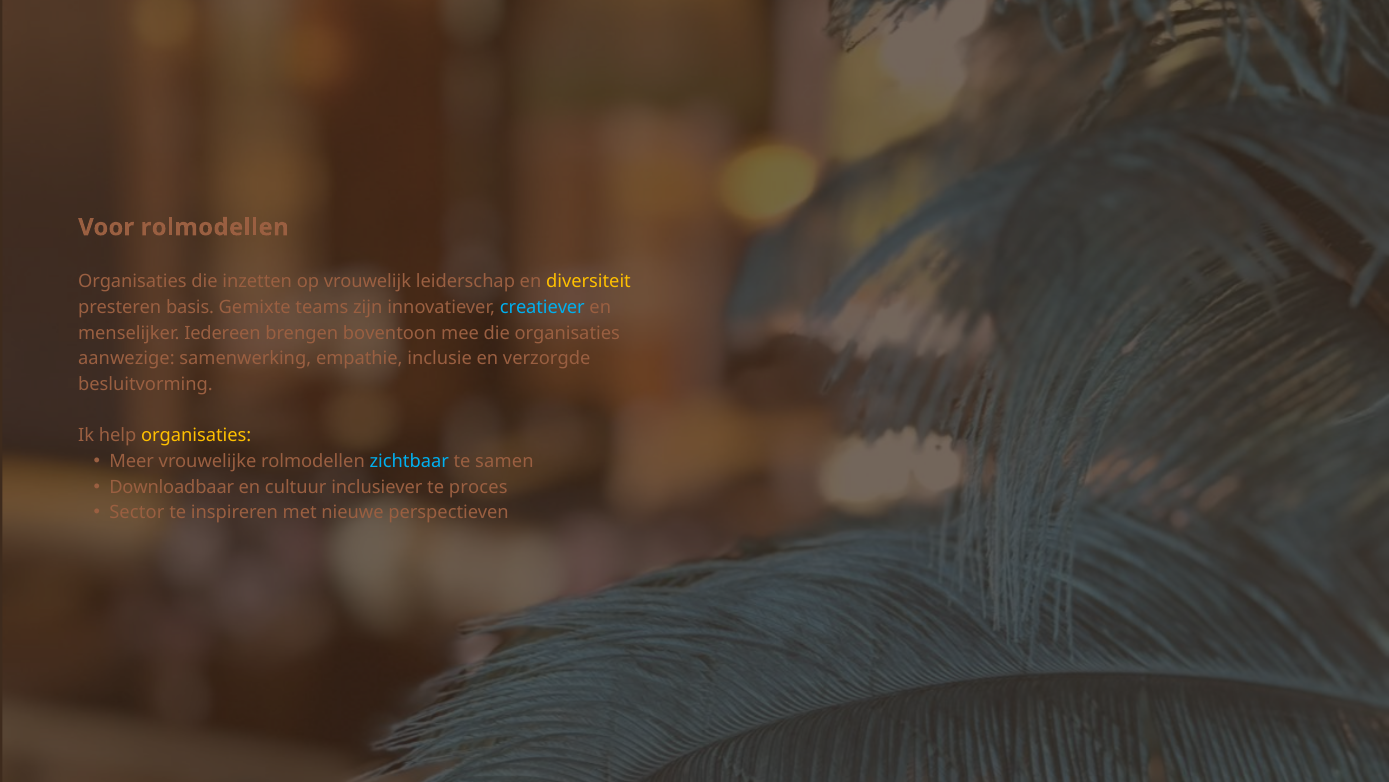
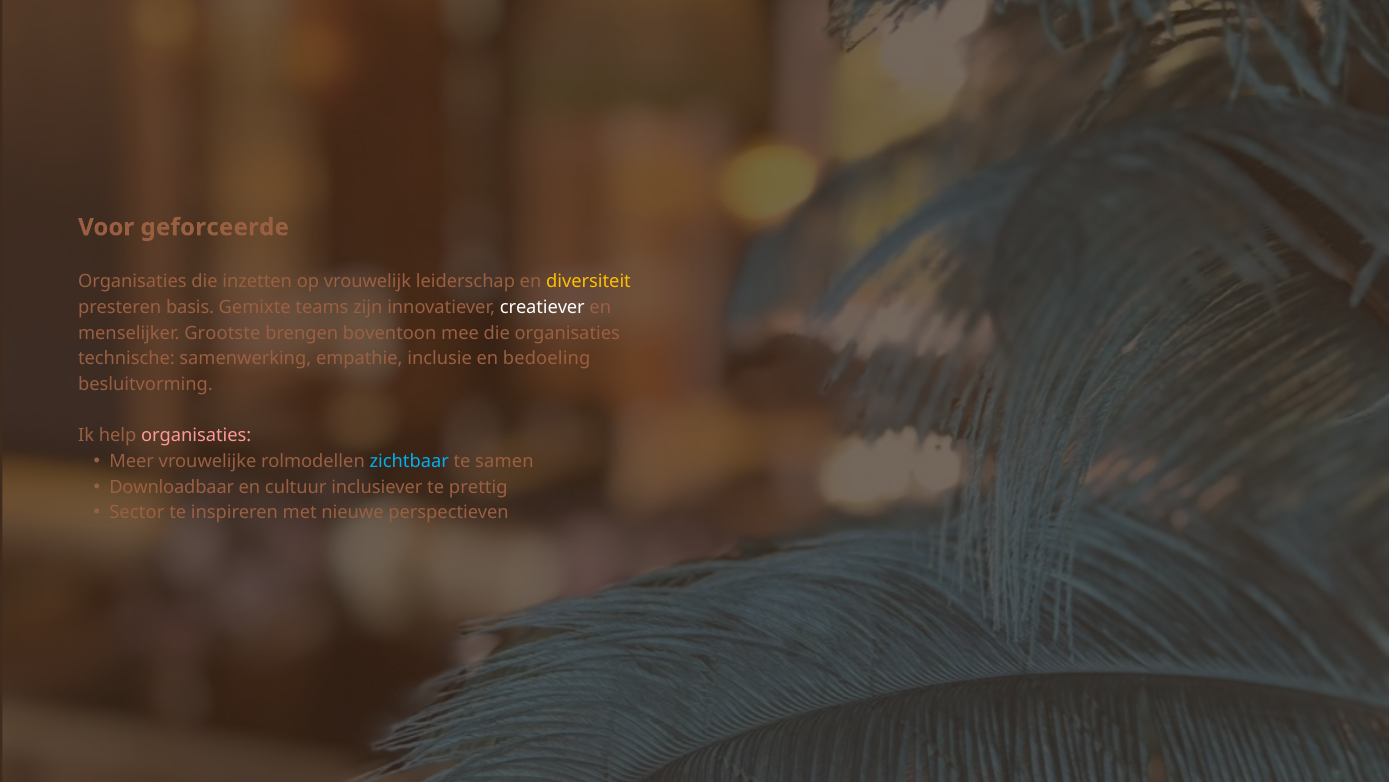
Voor rolmodellen: rolmodellen -> geforceerde
creatiever colour: light blue -> white
Iedereen: Iedereen -> Grootste
aanwezige: aanwezige -> technische
verzorgde: verzorgde -> bedoeling
organisaties at (196, 435) colour: yellow -> pink
proces: proces -> prettig
